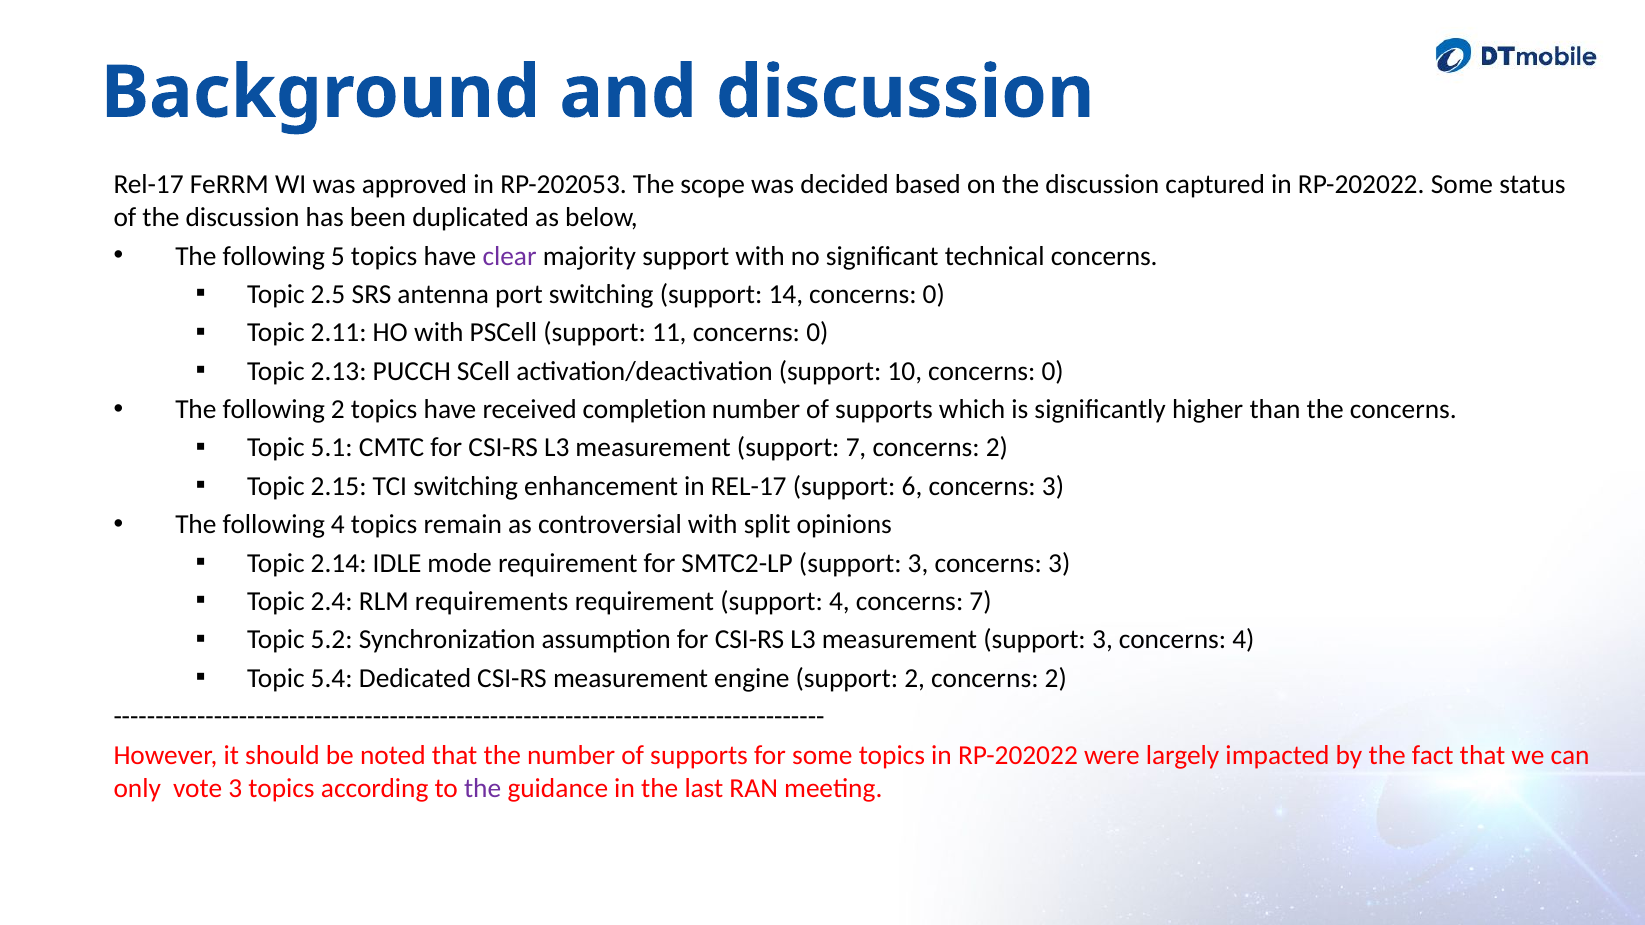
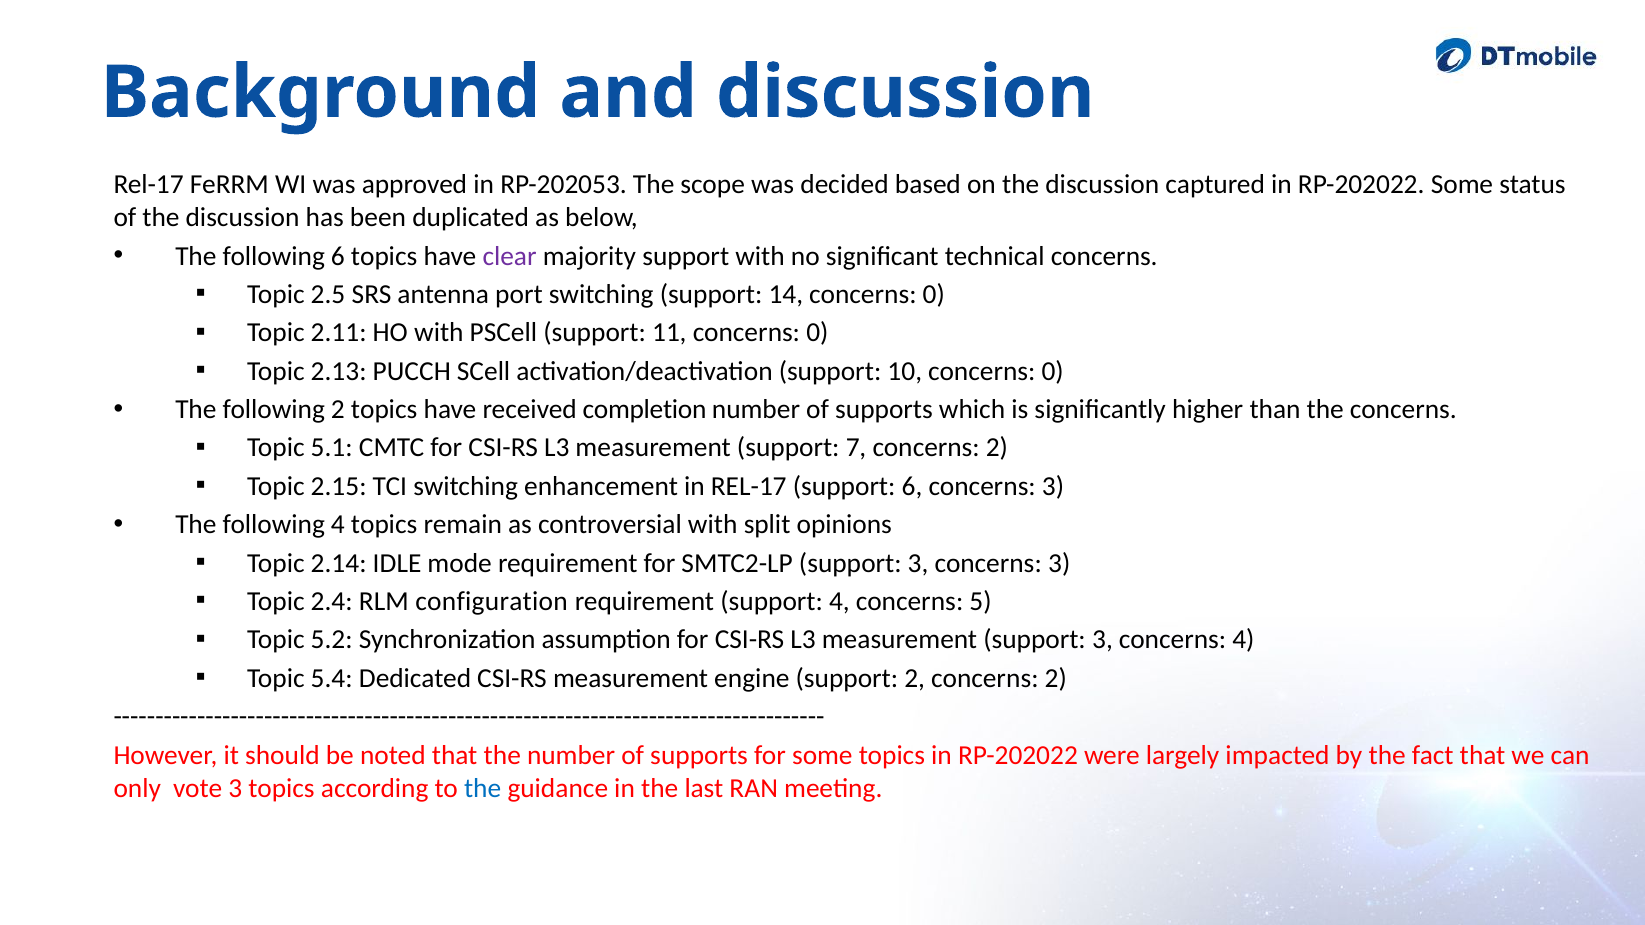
following 5: 5 -> 6
requirements: requirements -> configuration
concerns 7: 7 -> 5
the at (483, 788) colour: purple -> blue
